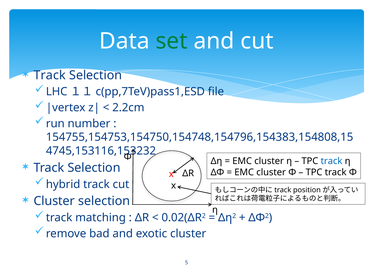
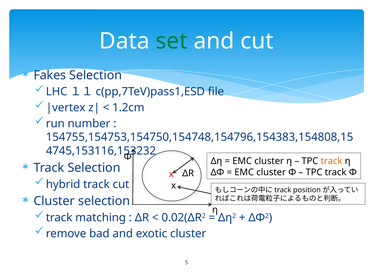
Track at (50, 75): Track -> Fakes
2.2cm: 2.2cm -> 1.2cm
track at (332, 161) colour: blue -> orange
